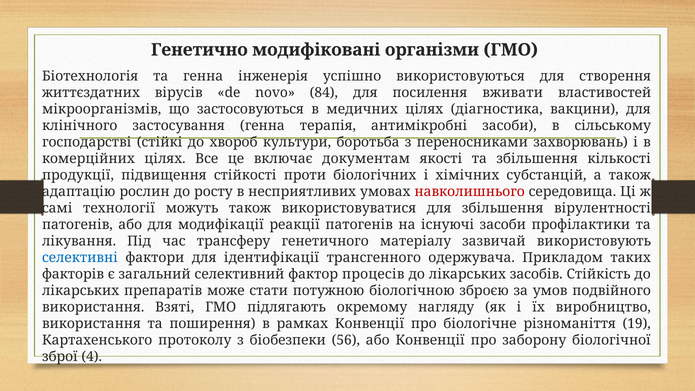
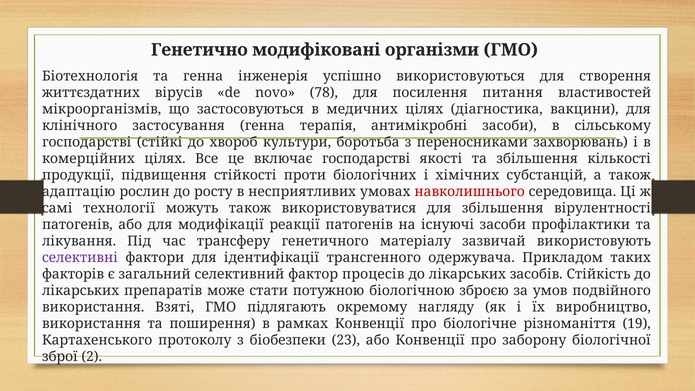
84: 84 -> 78
вживати: вживати -> питання
включає документам: документам -> господарстві
селективні colour: blue -> purple
56: 56 -> 23
4: 4 -> 2
